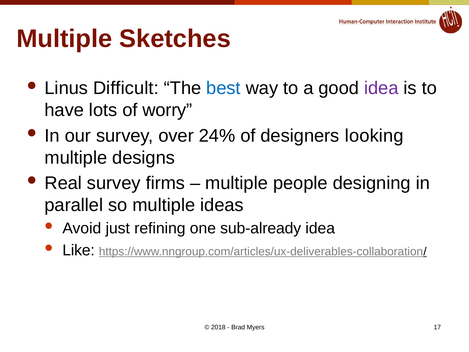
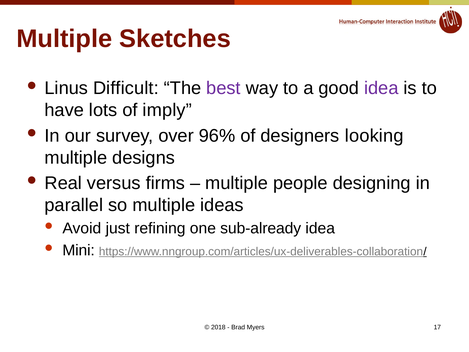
best colour: blue -> purple
worry: worry -> imply
24%: 24% -> 96%
Real survey: survey -> versus
Like: Like -> Mini
